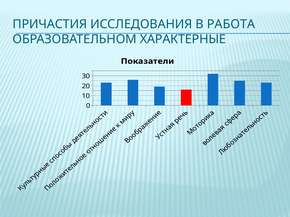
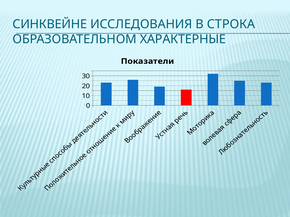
ПРИЧАСТИЯ: ПРИЧАСТИЯ -> СИНКВЕЙНЕ
РАБОТА: РАБОТА -> СТРОКА
